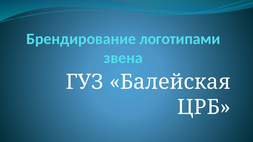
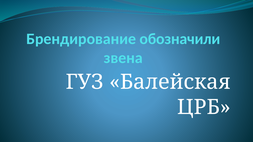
логотипами: логотипами -> обозначили
